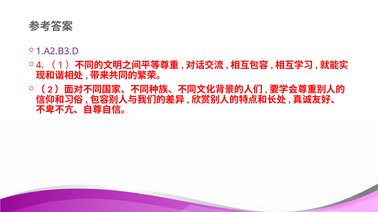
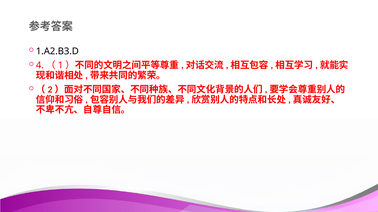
1.A2.B3.D colour: purple -> black
